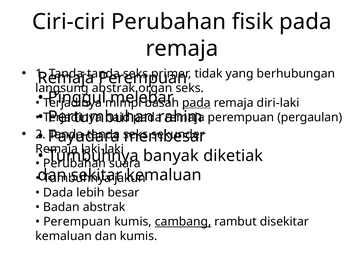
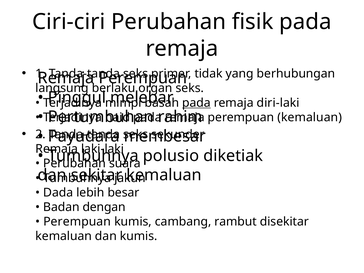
abstrak at (113, 88): abstrak -> berlaku
perempuan pergaulan: pergaulan -> kemaluan
banyak: banyak -> polusio
Badan abstrak: abstrak -> dengan
cambang underline: present -> none
